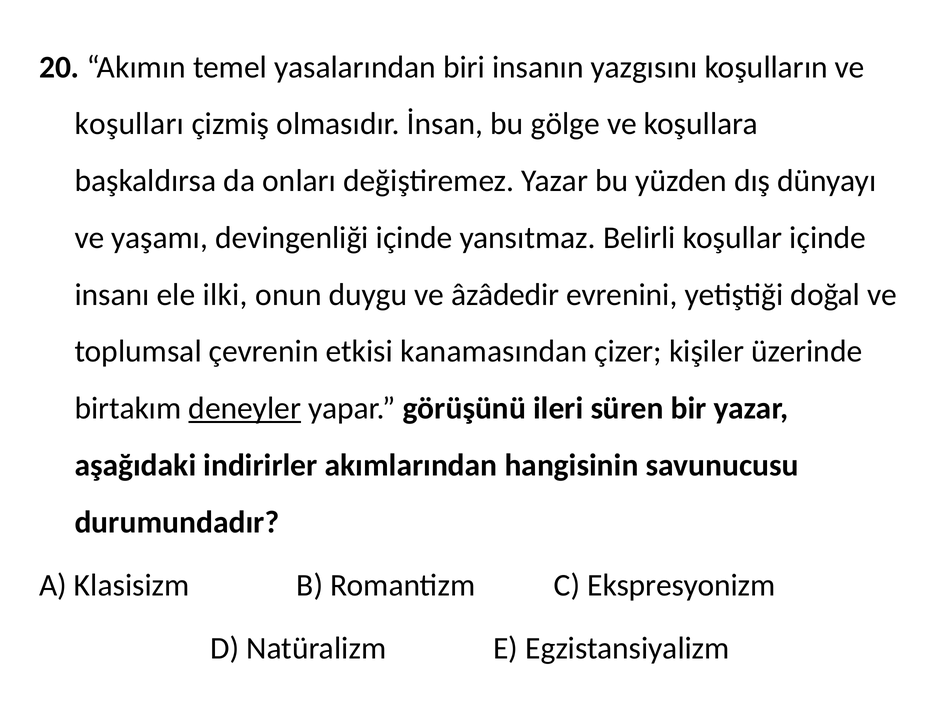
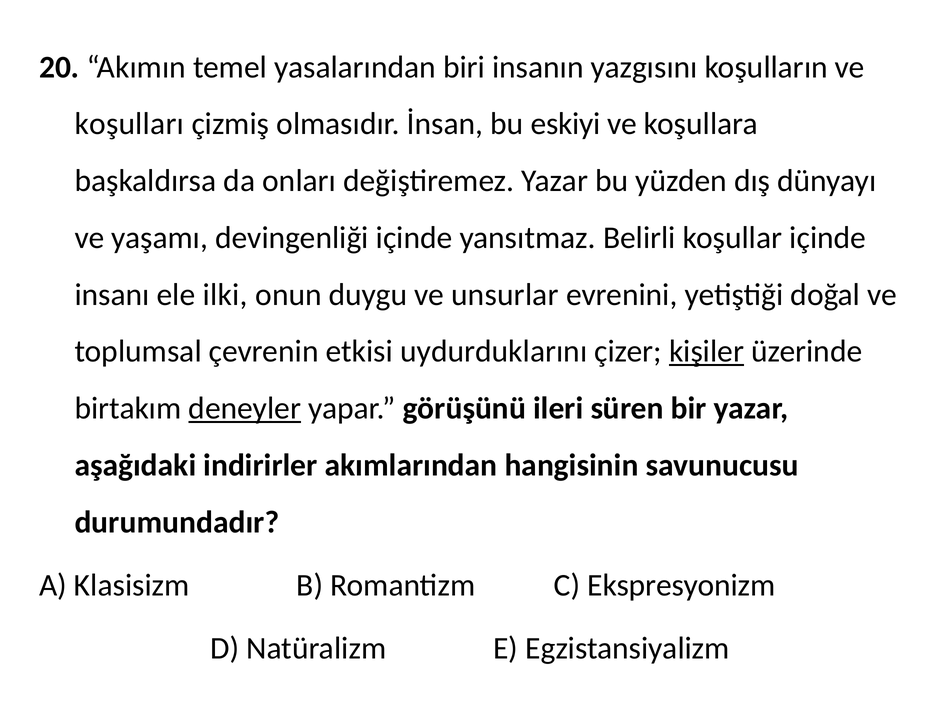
gölge: gölge -> eskiyi
âzâdedir: âzâdedir -> unsurlar
kanamasından: kanamasından -> uydurduklarını
kişiler underline: none -> present
